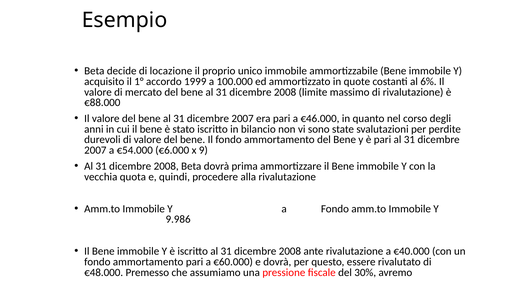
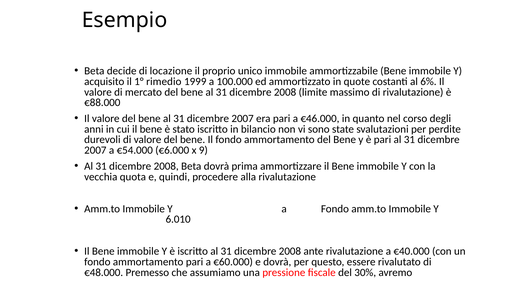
accordo: accordo -> rimedio
9.986: 9.986 -> 6.010
